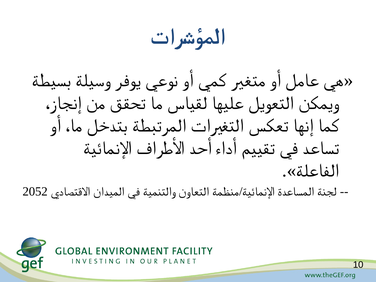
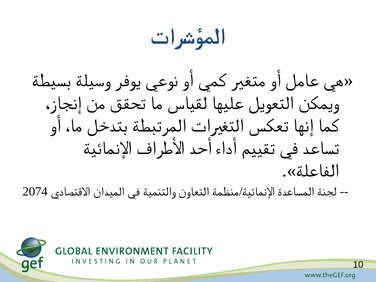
2052: 2052 -> 2074
